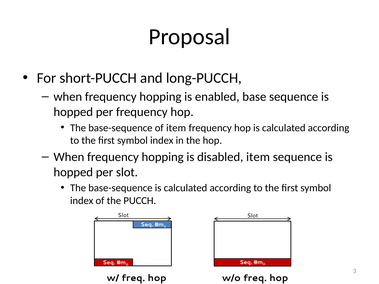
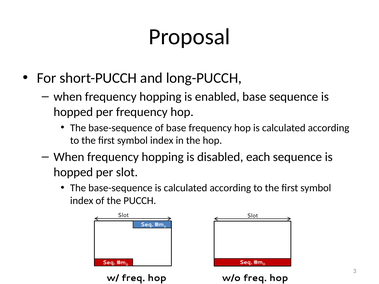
of item: item -> base
disabled item: item -> each
